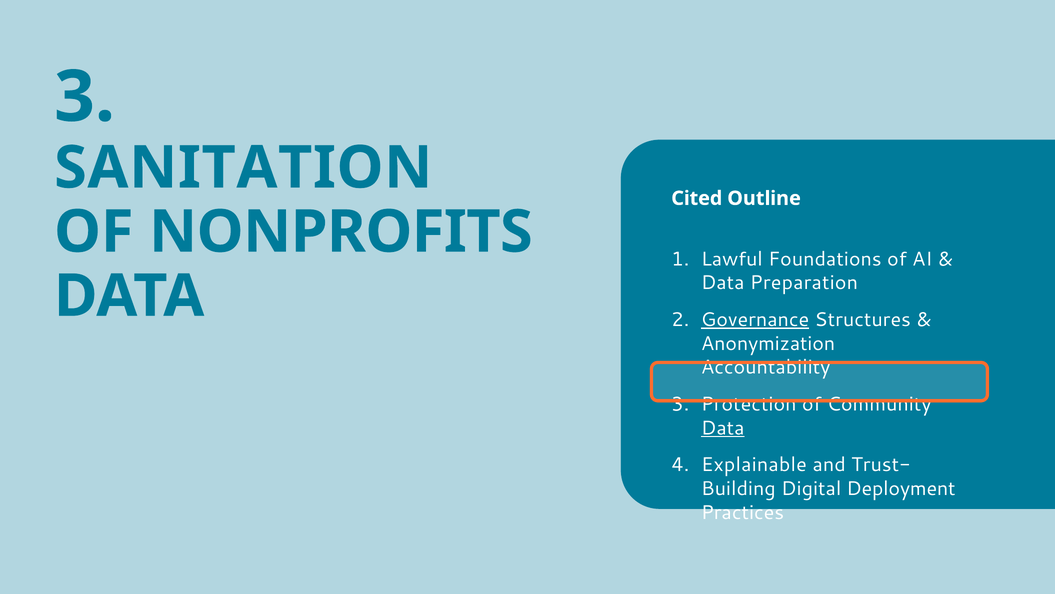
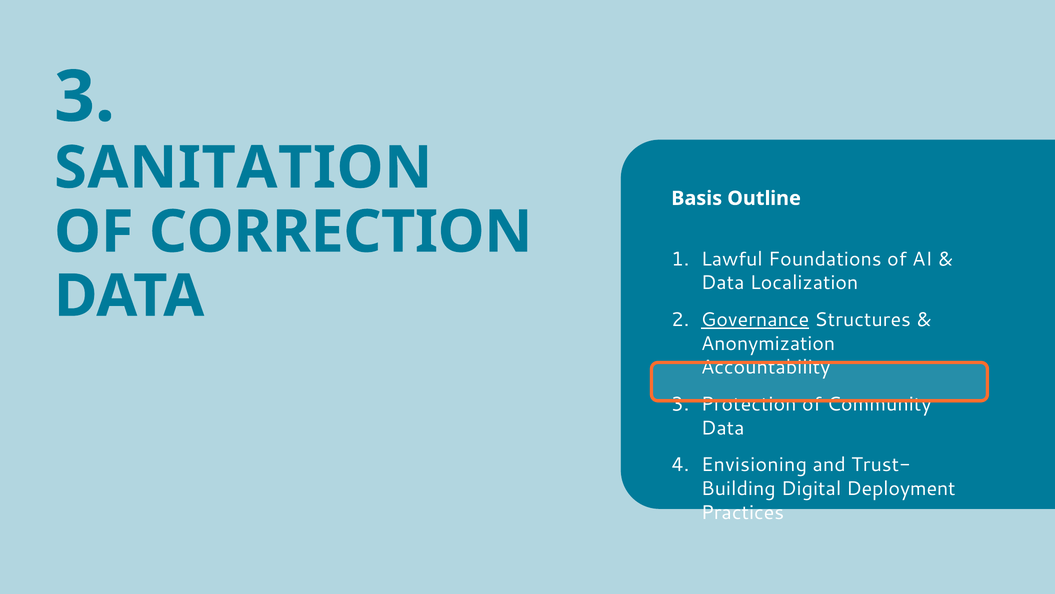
Cited: Cited -> Basis
NONPROFITS: NONPROFITS -> CORRECTION
Preparation: Preparation -> Localization
Data at (723, 428) underline: present -> none
Explainable: Explainable -> Envisioning
